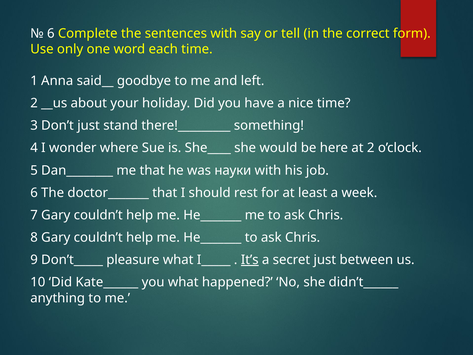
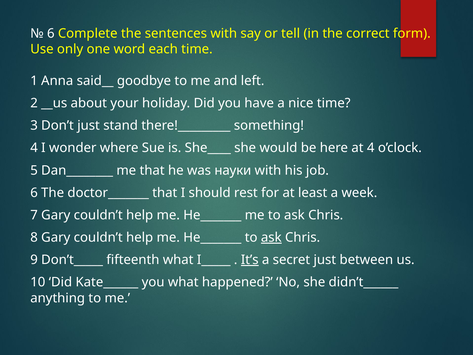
at 2: 2 -> 4
ask at (271, 237) underline: none -> present
pleasure: pleasure -> fifteenth
